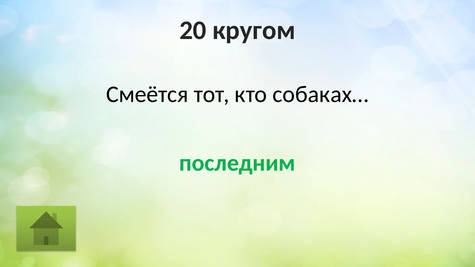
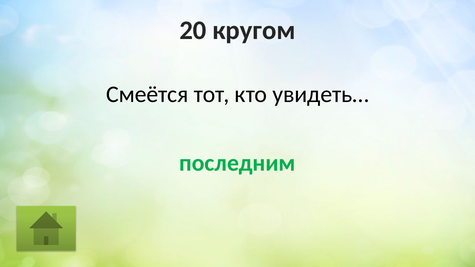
собаках…: собаках… -> увидеть…
